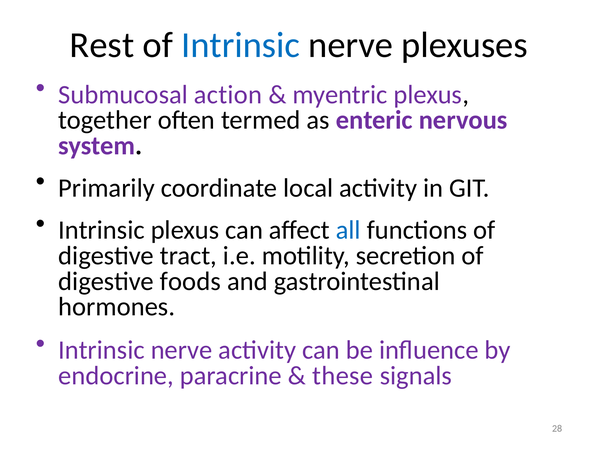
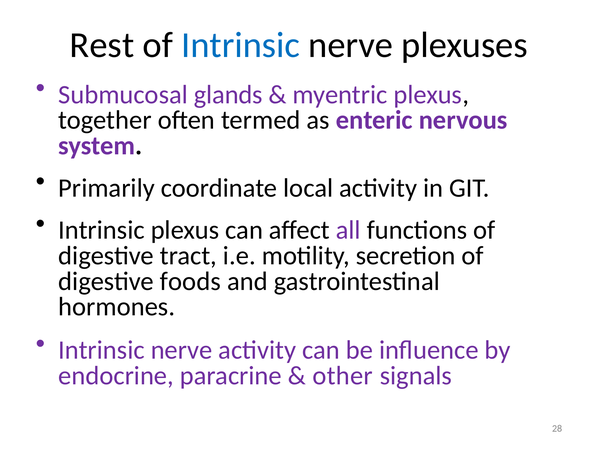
action: action -> glands
all colour: blue -> purple
these: these -> other
